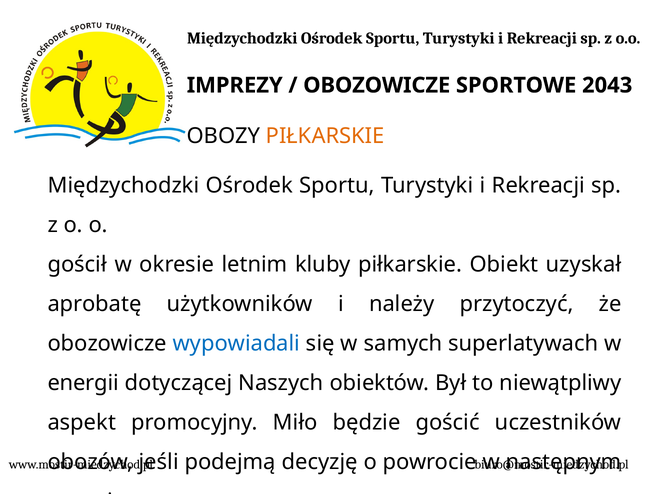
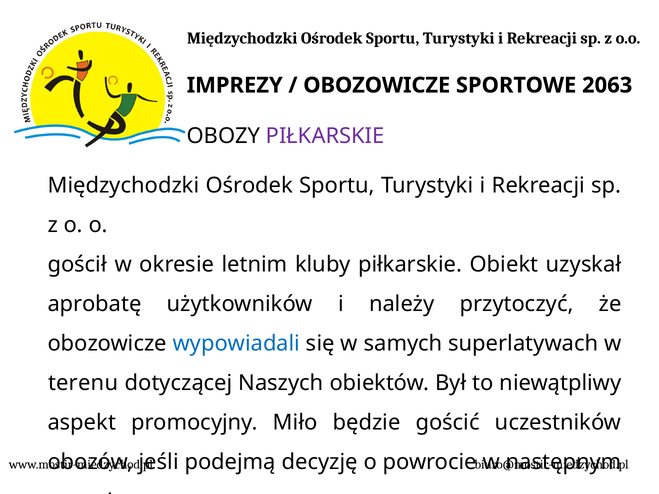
2043: 2043 -> 2063
PIŁKARSKIE at (325, 136) colour: orange -> purple
energii: energii -> terenu
